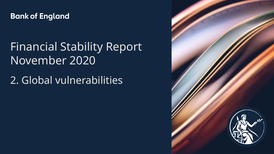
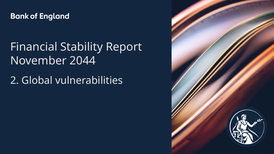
2020: 2020 -> 2044
